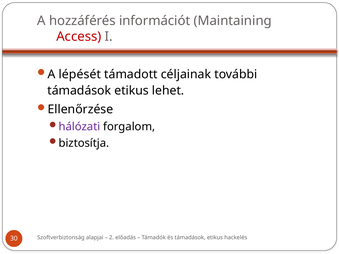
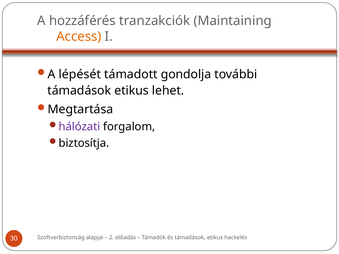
információt: információt -> tranzakciók
Access colour: red -> orange
céljainak: céljainak -> gondolja
Ellenőrzése: Ellenőrzése -> Megtartása
